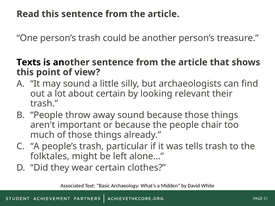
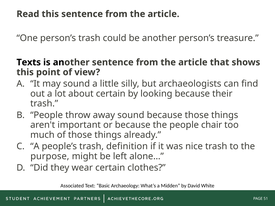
looking relevant: relevant -> because
particular: particular -> definition
tells: tells -> nice
folktales: folktales -> purpose
